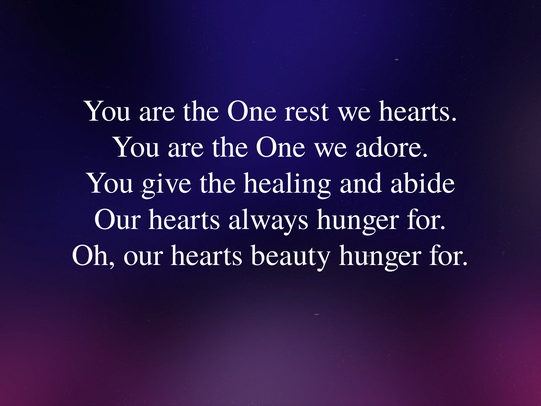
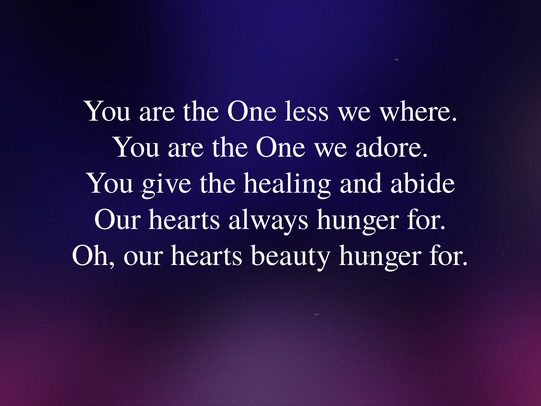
rest: rest -> less
we hearts: hearts -> where
